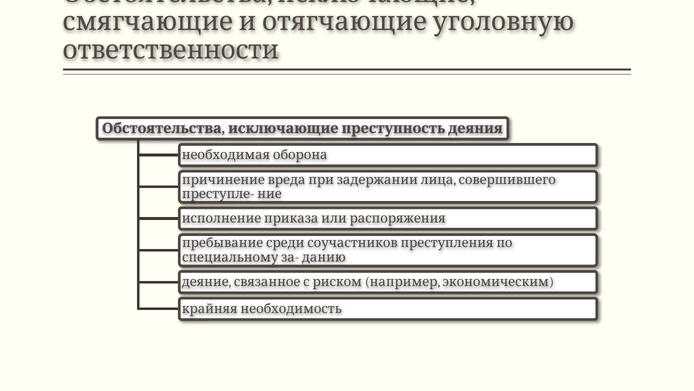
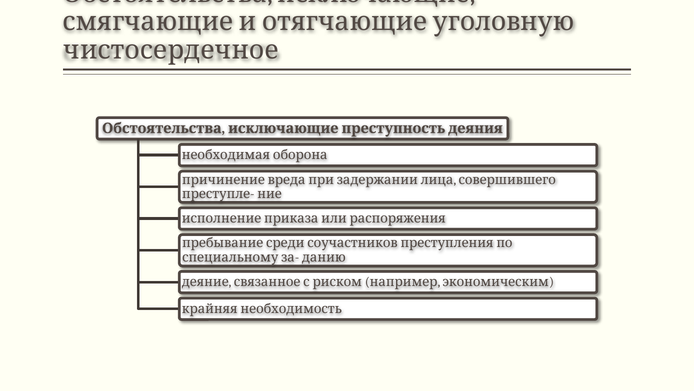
ответственности: ответственности -> чистосердечное
